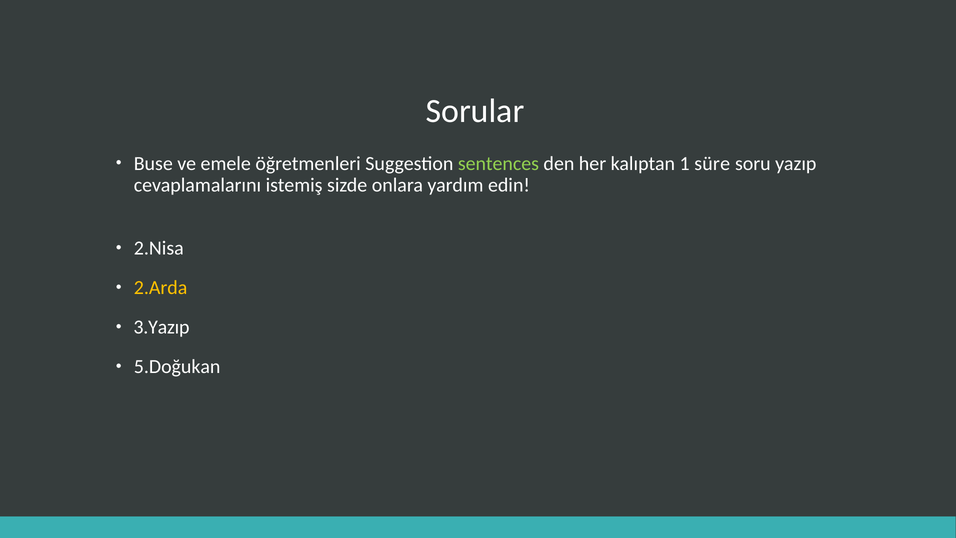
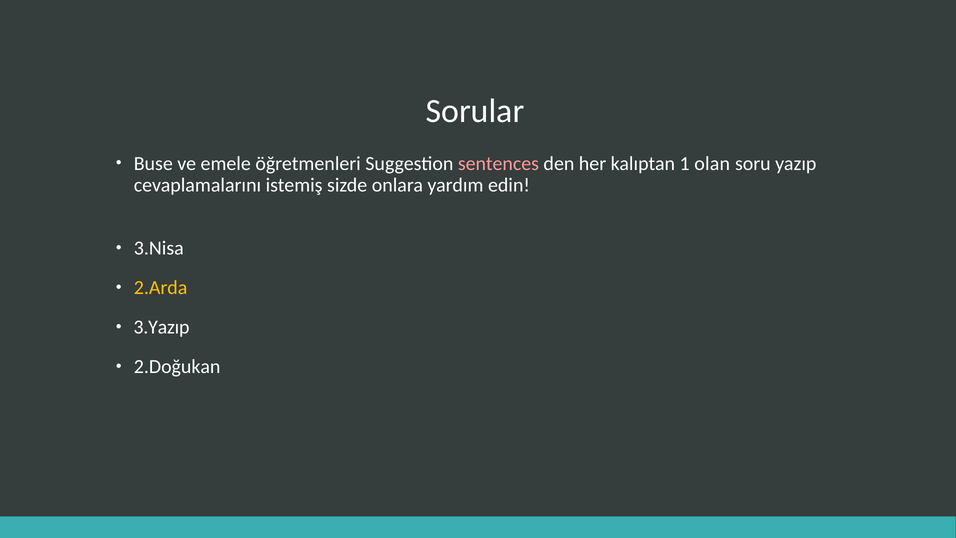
sentences colour: light green -> pink
süre: süre -> olan
2.Nisa: 2.Nisa -> 3.Nisa
5.Doğukan: 5.Doğukan -> 2.Doğukan
